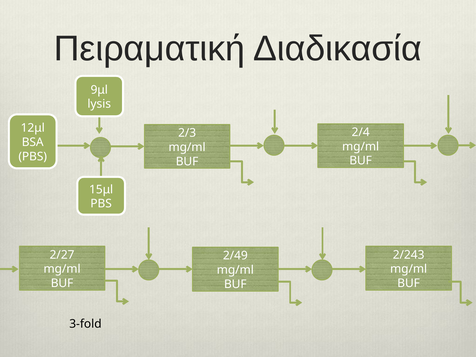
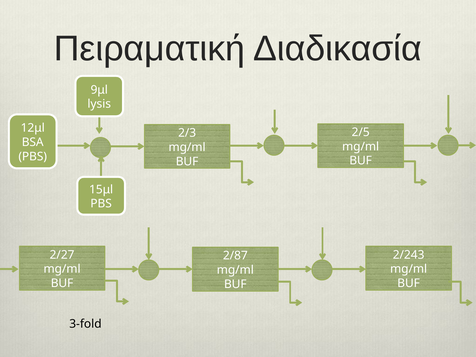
2/4: 2/4 -> 2/5
2/49: 2/49 -> 2/87
